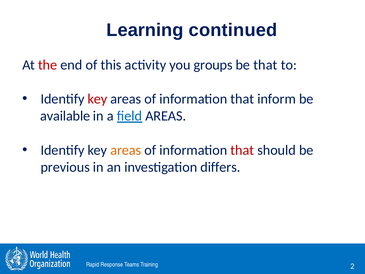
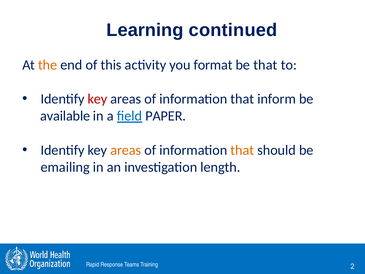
the colour: red -> orange
groups: groups -> format
field AREAS: AREAS -> PAPER
that at (242, 150) colour: red -> orange
previous: previous -> emailing
differs: differs -> length
